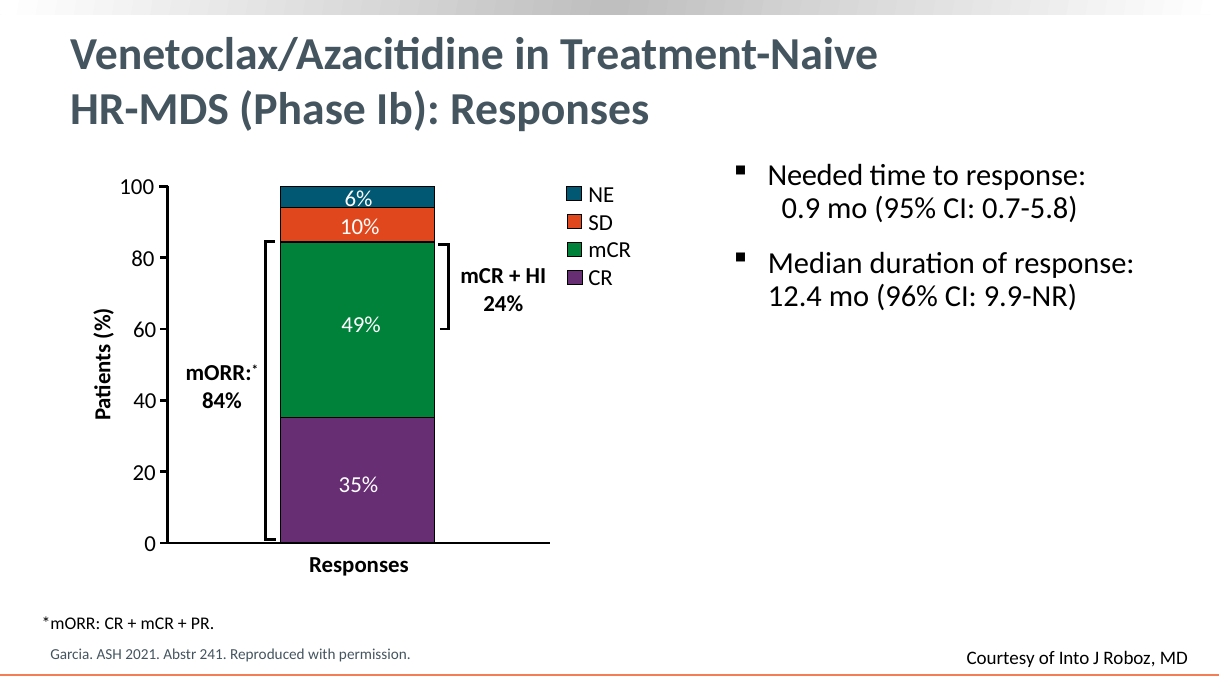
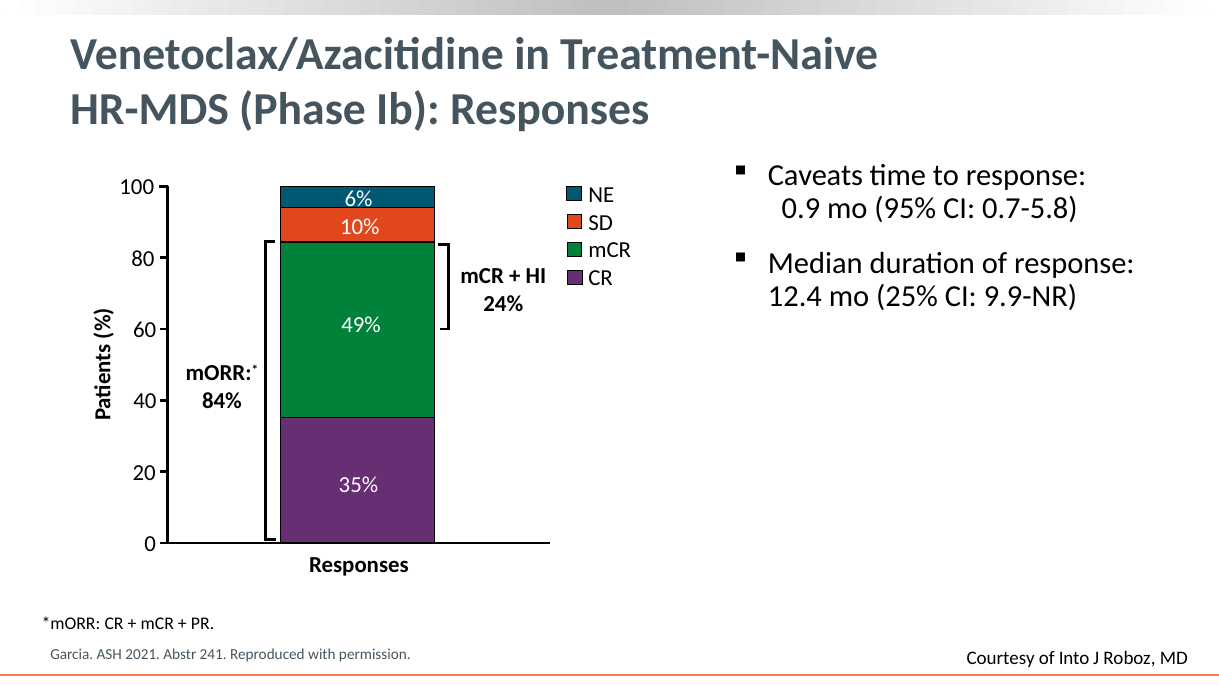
Needed: Needed -> Caveats
96%: 96% -> 25%
